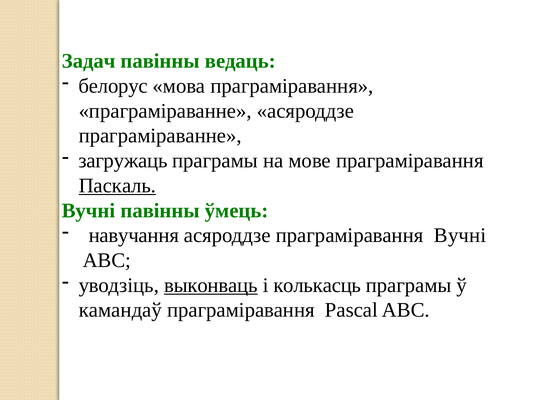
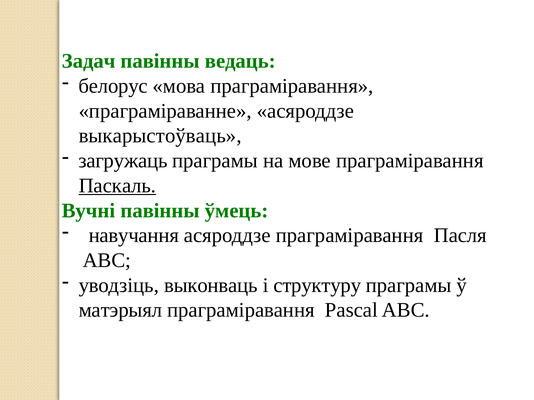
праграміраванне at (160, 136): праграміраванне -> выкарыстоўваць
праграміравання Вучні: Вучні -> Пасля
выконваць underline: present -> none
колькасць: колькасць -> структуру
камандаў: камандаў -> матэрыял
